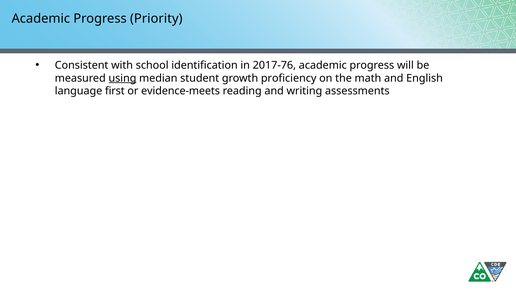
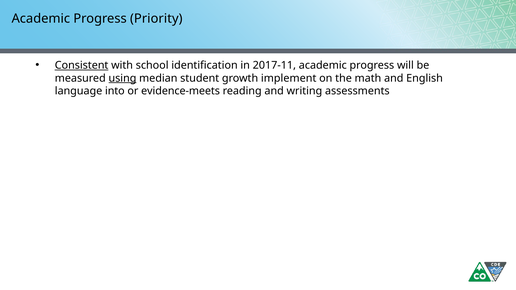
Consistent underline: none -> present
2017-76: 2017-76 -> 2017-11
proficiency: proficiency -> implement
first: first -> into
